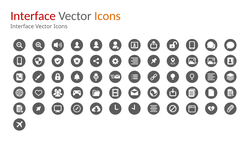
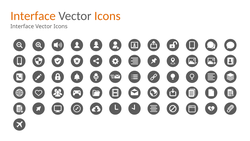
Interface at (33, 16) colour: red -> orange
